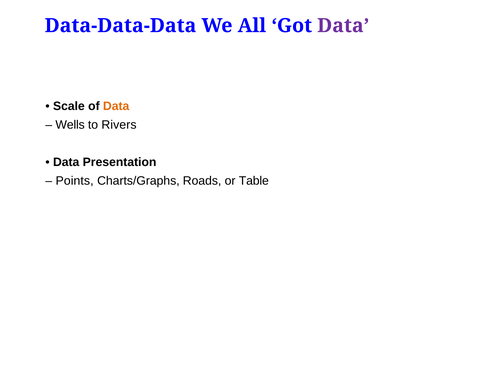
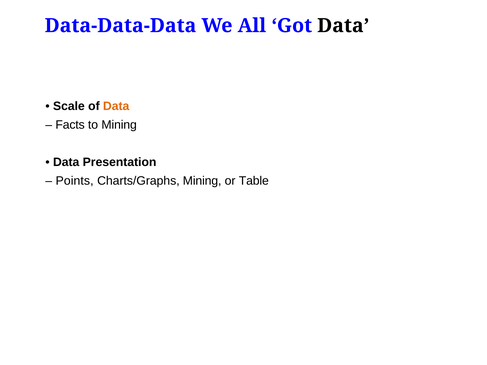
Data at (343, 26) colour: purple -> black
Wells: Wells -> Facts
to Rivers: Rivers -> Mining
Charts/Graphs Roads: Roads -> Mining
